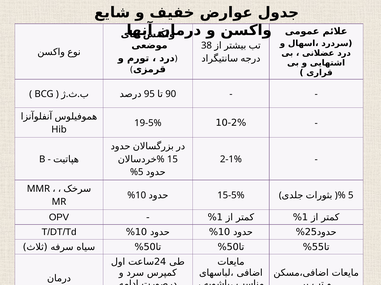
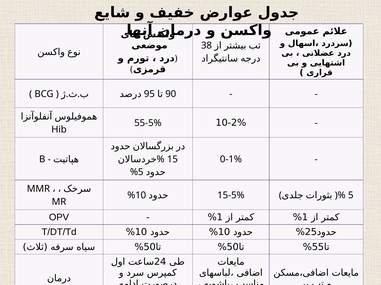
19-5%: 19-5% -> 55-5%
2-1%: 2-1% -> 0-1%
